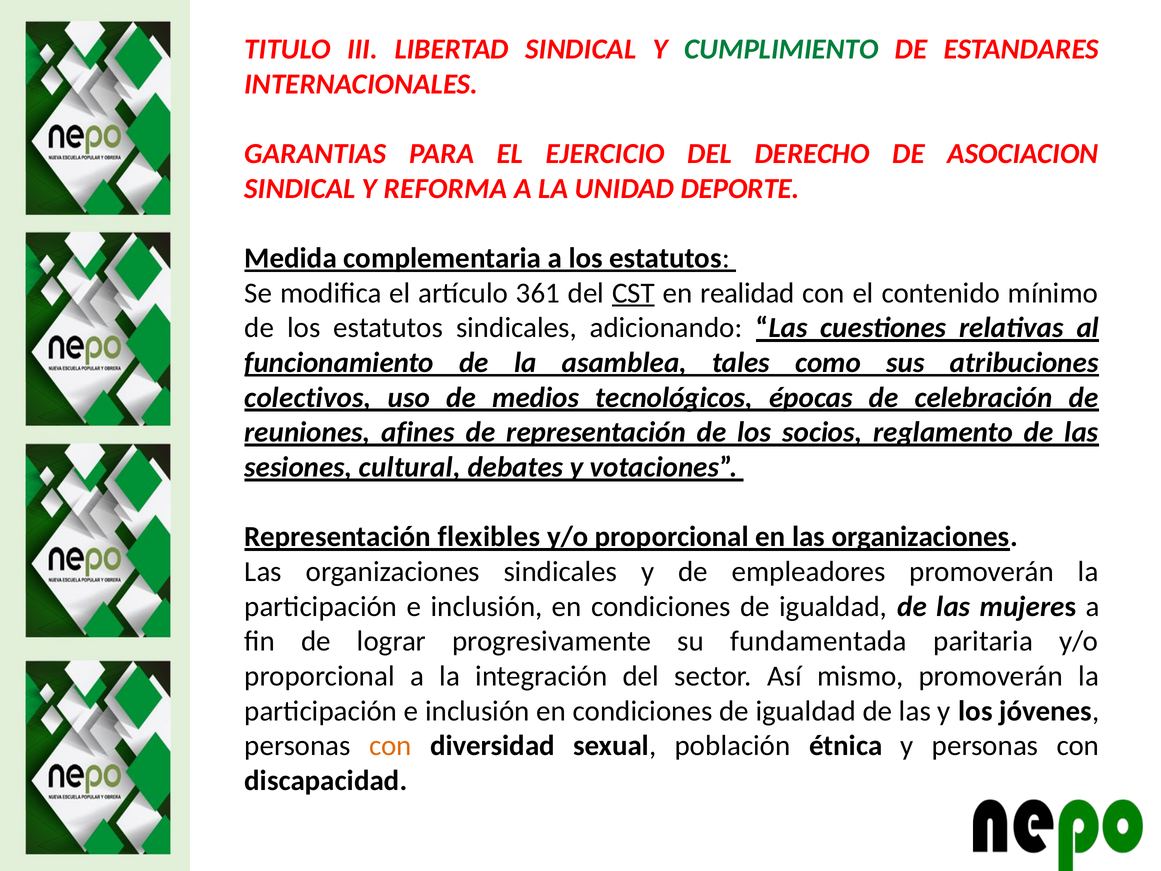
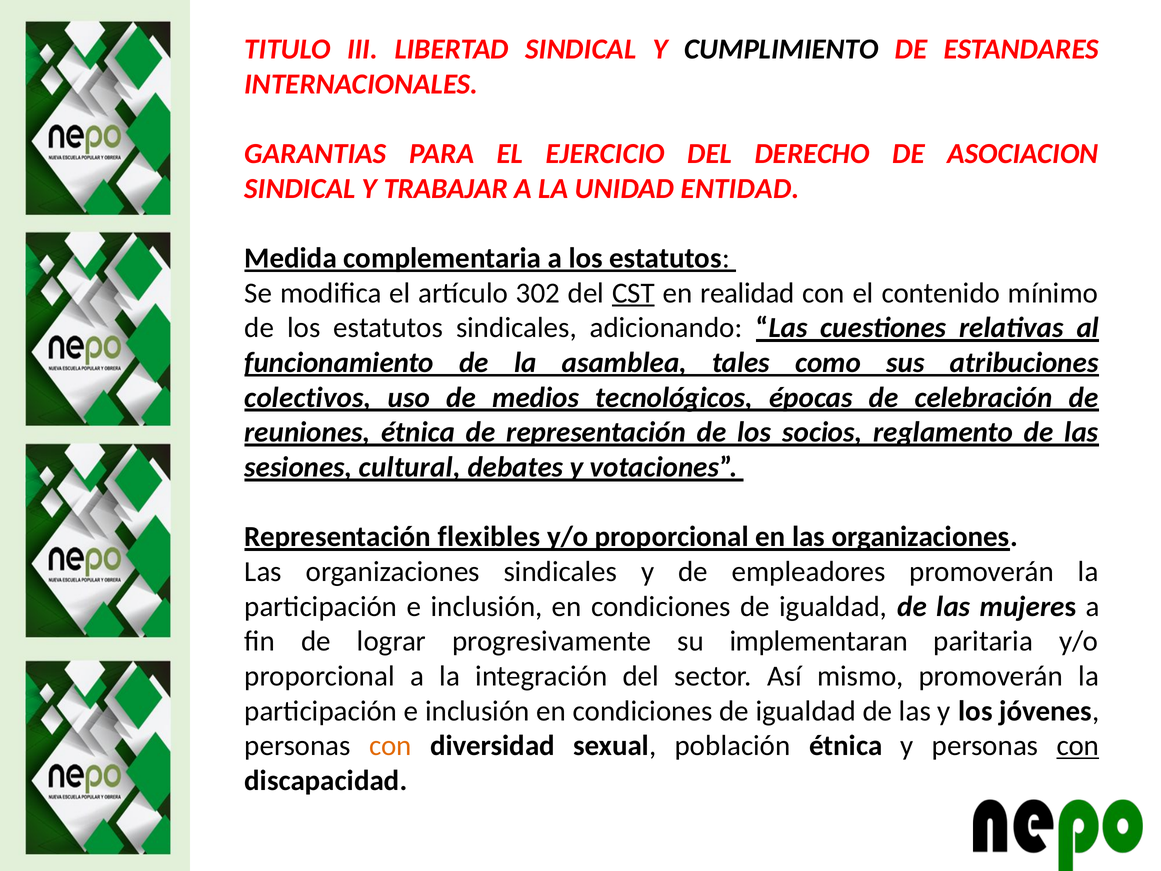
CUMPLIMIENTO colour: green -> black
REFORMA: REFORMA -> TRABAJAR
DEPORTE: DEPORTE -> ENTIDAD
361: 361 -> 302
reuniones afines: afines -> étnica
fundamentada: fundamentada -> implementaran
con at (1078, 746) underline: none -> present
